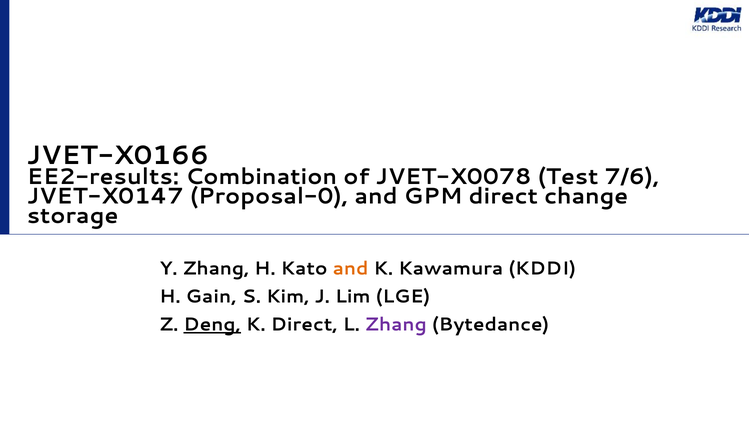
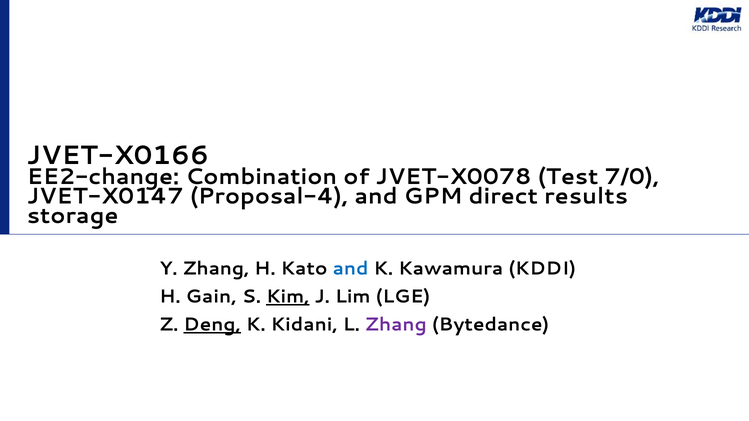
EE2-results: EE2-results -> EE2-change
7/6: 7/6 -> 7/0
Proposal-0: Proposal-0 -> Proposal-4
change: change -> results
and at (351, 269) colour: orange -> blue
Kim underline: none -> present
K Direct: Direct -> Kidani
